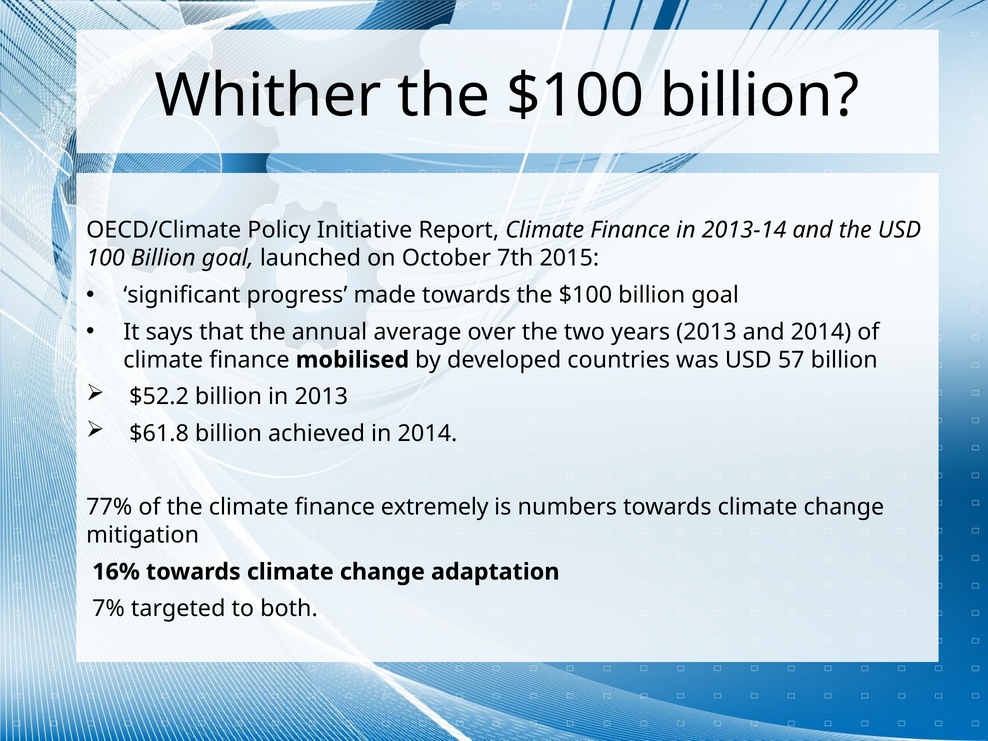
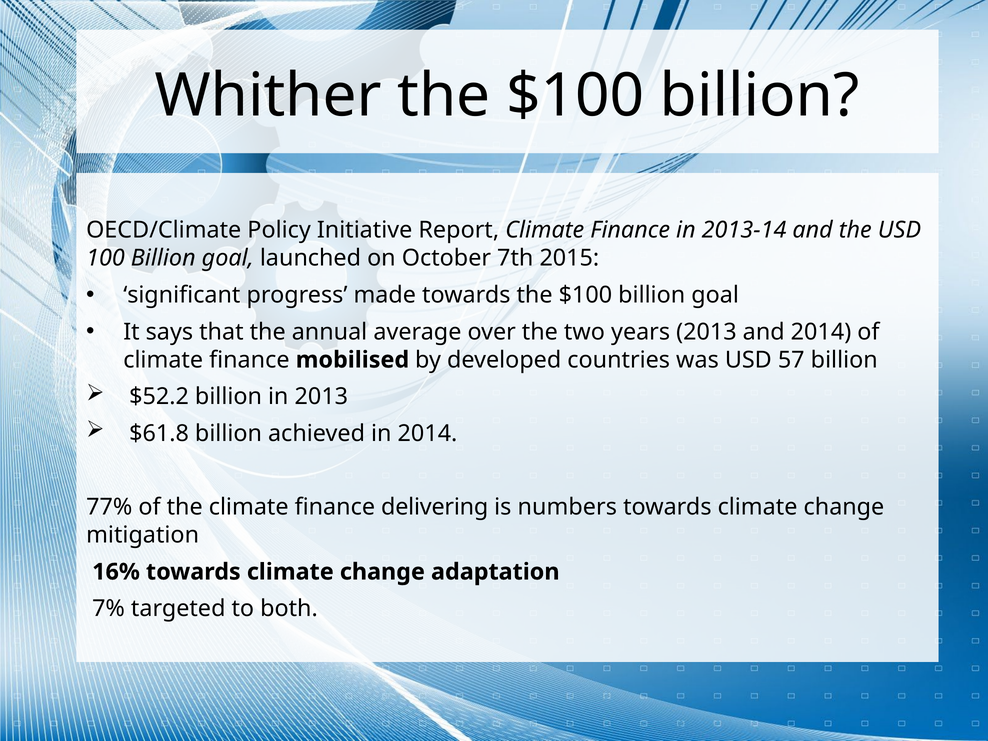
extremely: extremely -> delivering
